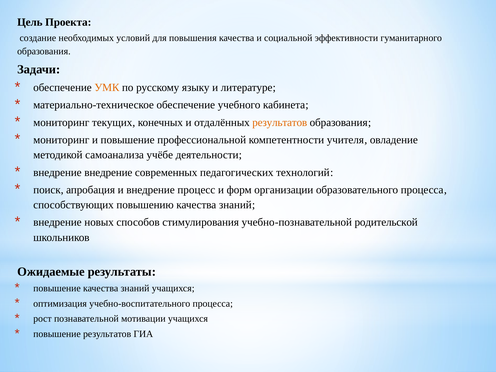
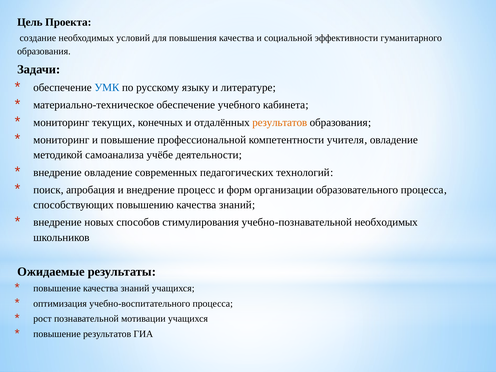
УМК colour: orange -> blue
внедрение внедрение: внедрение -> овладение
учебно-познавательной родительской: родительской -> необходимых
